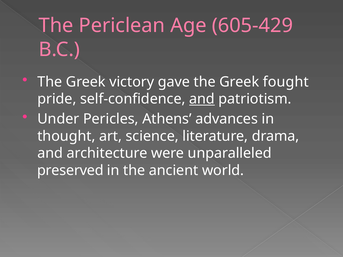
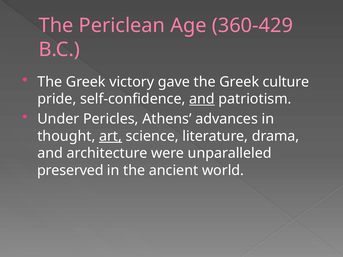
605-429: 605-429 -> 360-429
fought: fought -> culture
art underline: none -> present
